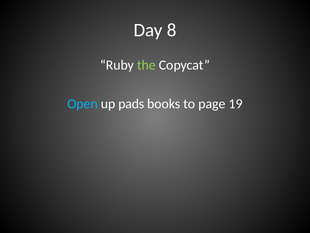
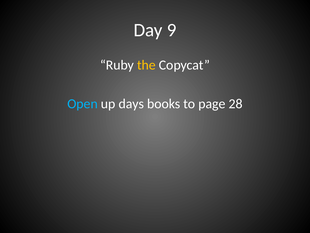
8: 8 -> 9
the colour: light green -> yellow
pads: pads -> days
19: 19 -> 28
